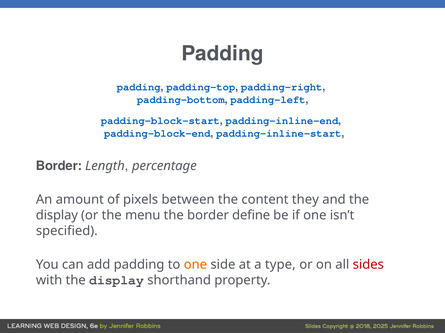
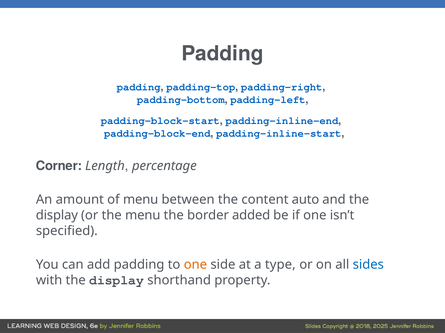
Border at (59, 166): Border -> Corner
of pixels: pixels -> menu
they: they -> auto
define: define -> added
sides colour: red -> blue
